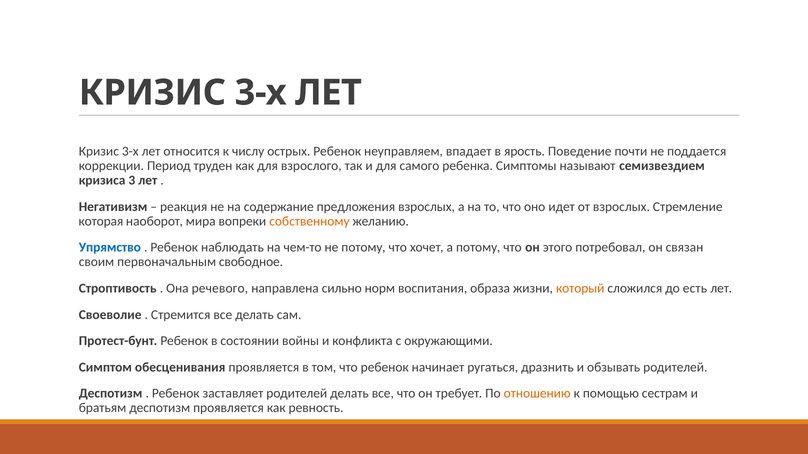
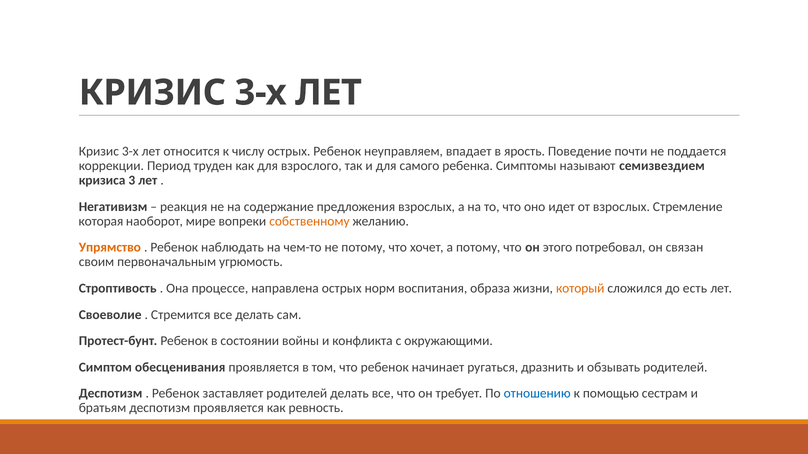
мира: мира -> мире
Упрямство colour: blue -> orange
свободное: свободное -> угрюмость
речевого: речевого -> процессе
направлена сильно: сильно -> острых
отношению colour: orange -> blue
